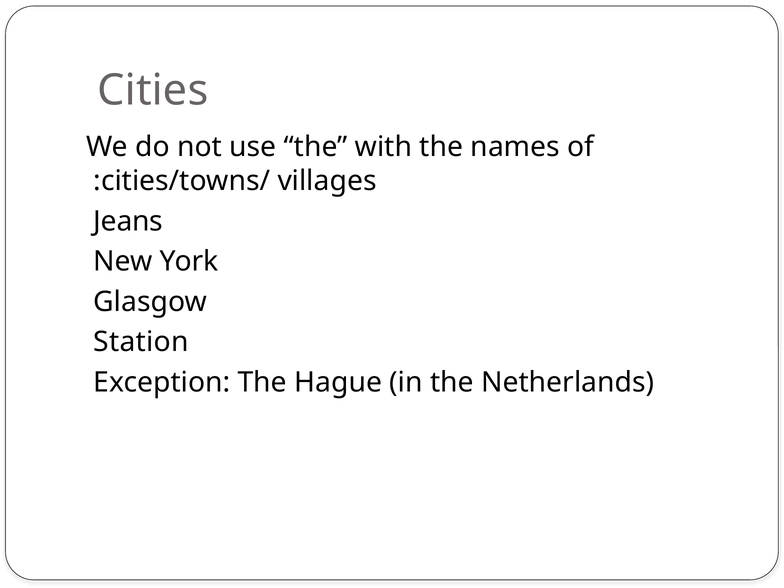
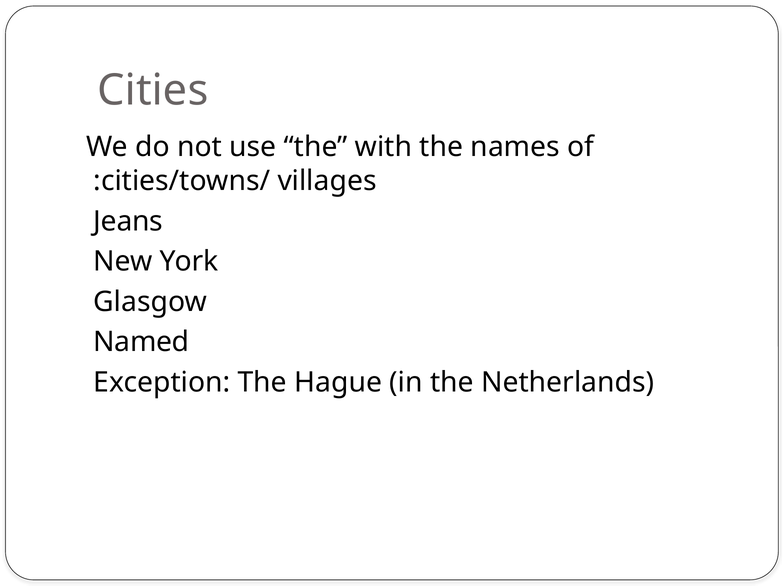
Station: Station -> Named
